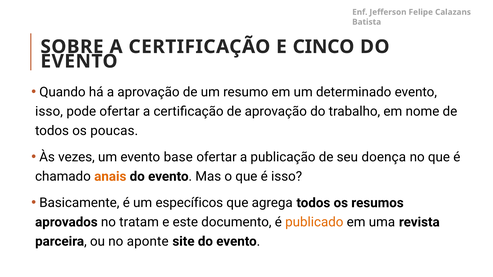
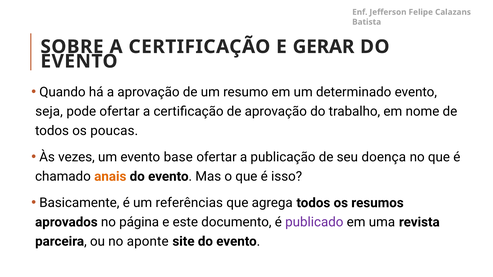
CINCO: CINCO -> GERAR
isso at (49, 112): isso -> seja
específicos: específicos -> referências
tratam: tratam -> página
publicado colour: orange -> purple
